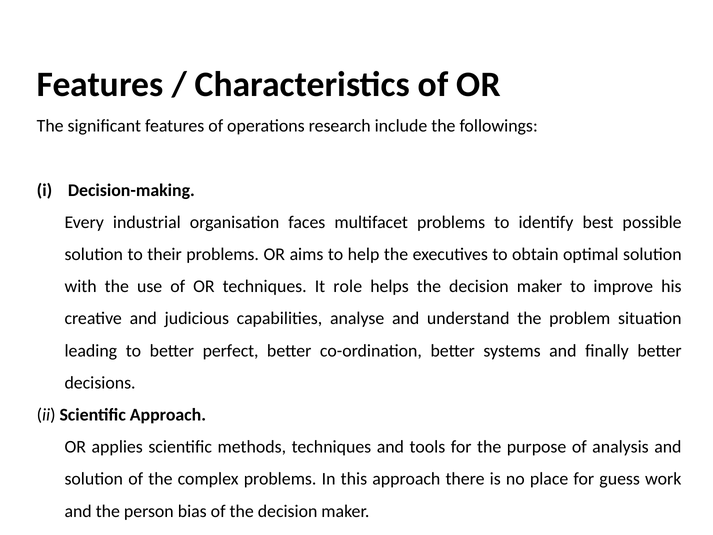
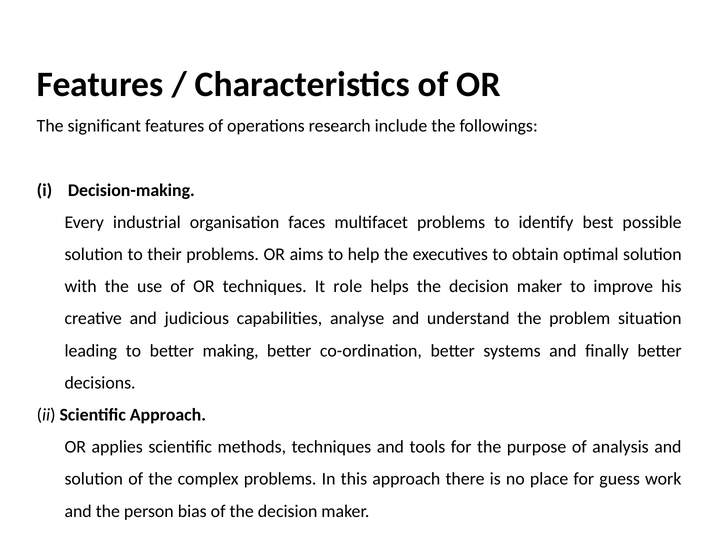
perfect: perfect -> making
